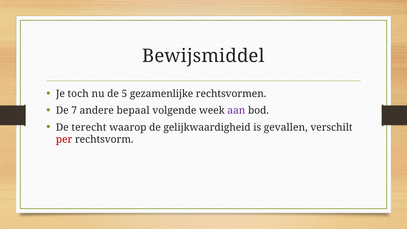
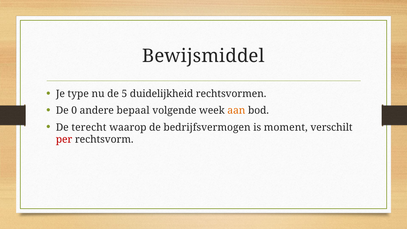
toch: toch -> type
gezamenlijke: gezamenlijke -> duidelijkheid
7: 7 -> 0
aan colour: purple -> orange
gelijkwaardigheid: gelijkwaardigheid -> bedrijfsvermogen
gevallen: gevallen -> moment
